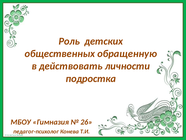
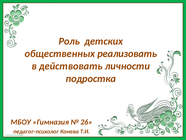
обращенную: обращенную -> реализовать
